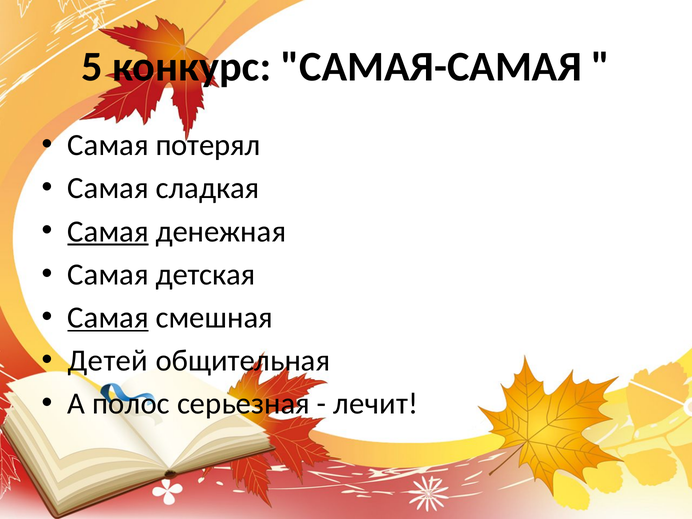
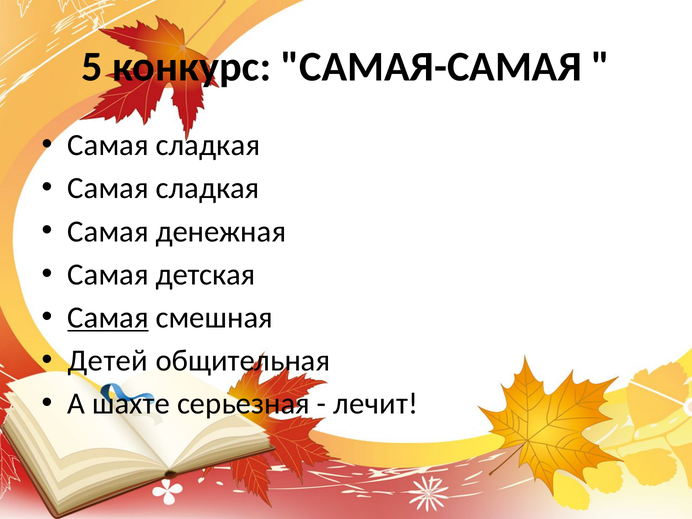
потерял at (208, 145): потерял -> сладкая
Самая at (108, 231) underline: present -> none
полос: полос -> шахте
